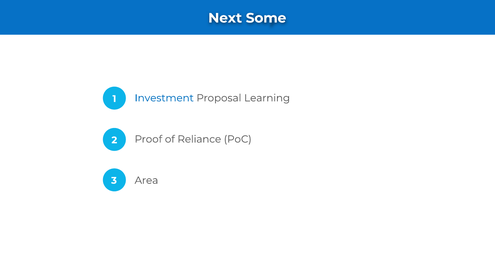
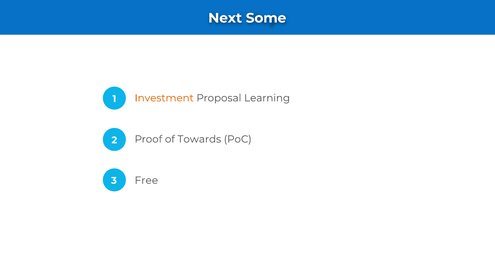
Investment colour: blue -> orange
Reliance: Reliance -> Towards
Area: Area -> Free
